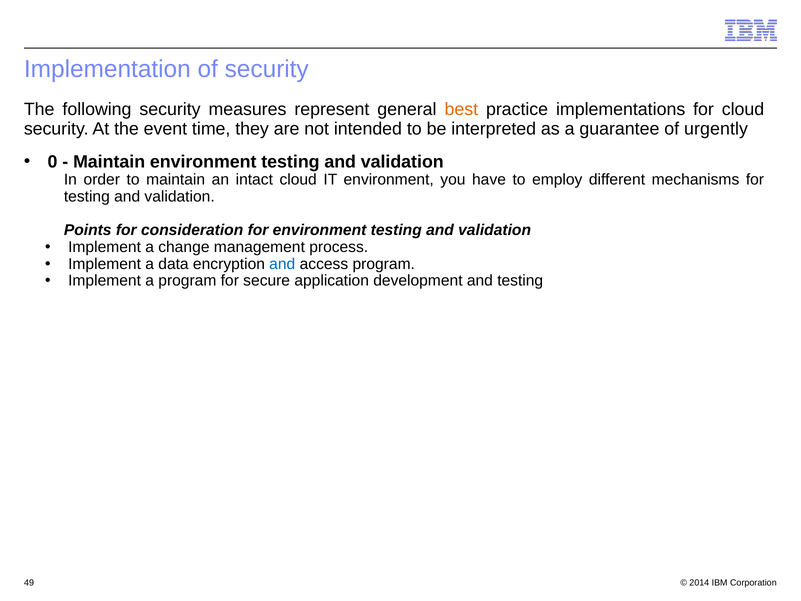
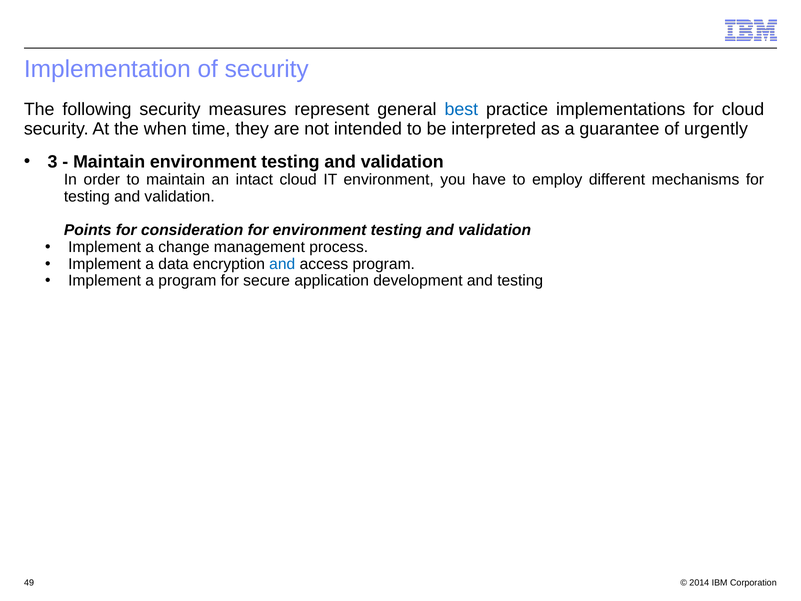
best colour: orange -> blue
event: event -> when
0: 0 -> 3
